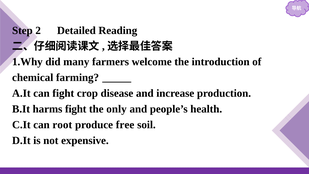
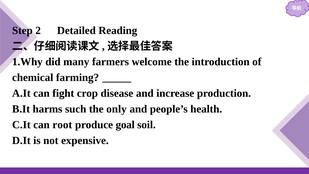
harms fight: fight -> such
free: free -> goal
